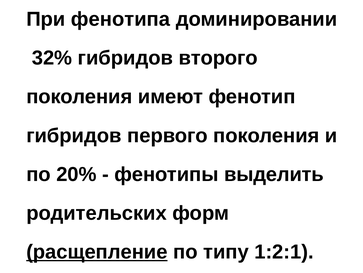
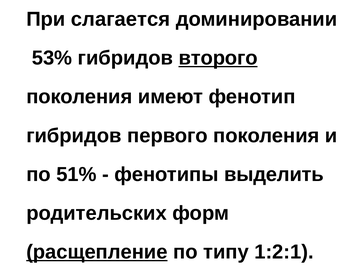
фенотипа: фенотипа -> слагается
32%: 32% -> 53%
второго underline: none -> present
20%: 20% -> 51%
